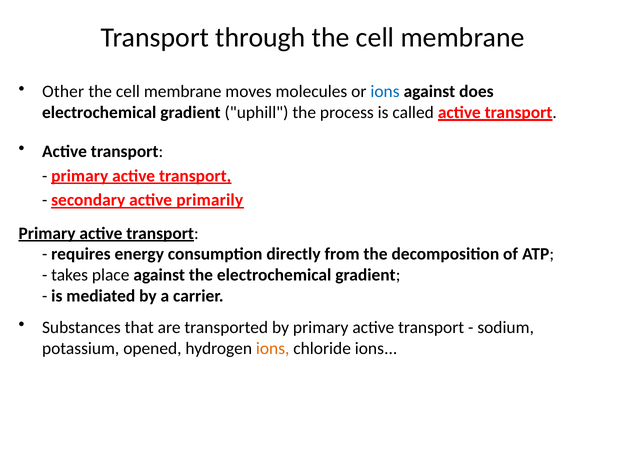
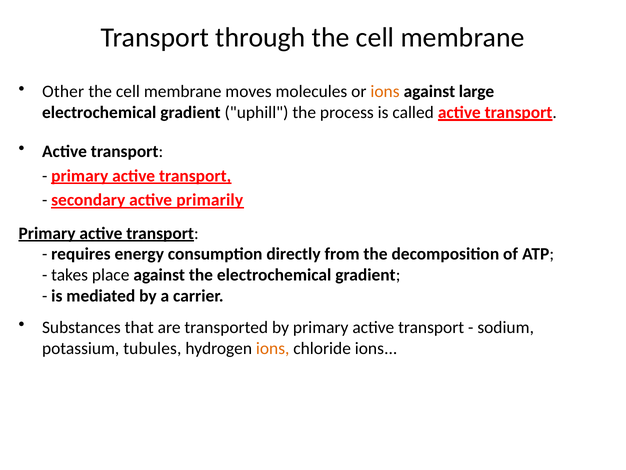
ions at (385, 91) colour: blue -> orange
does: does -> large
opened: opened -> tubules
